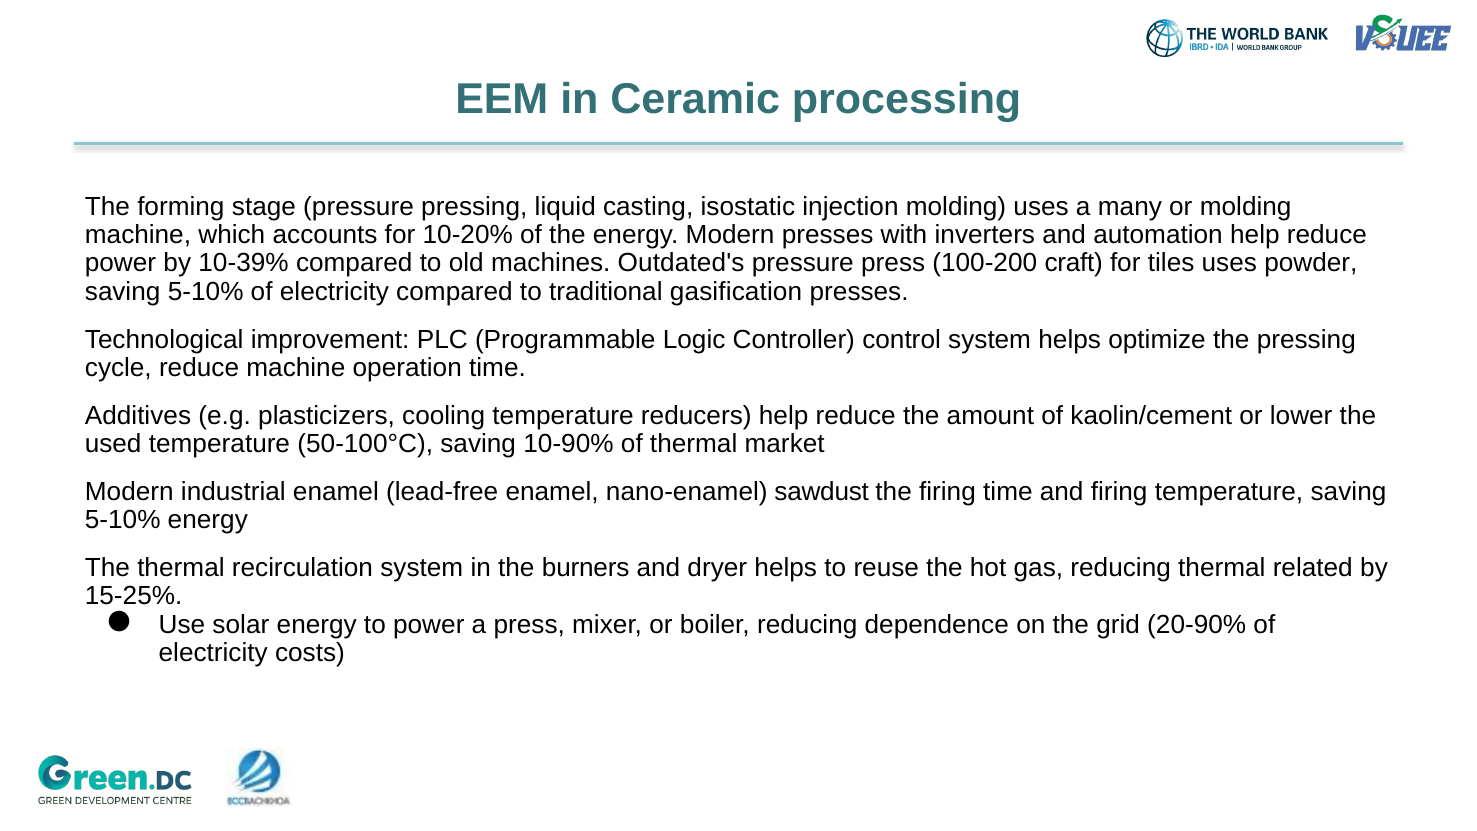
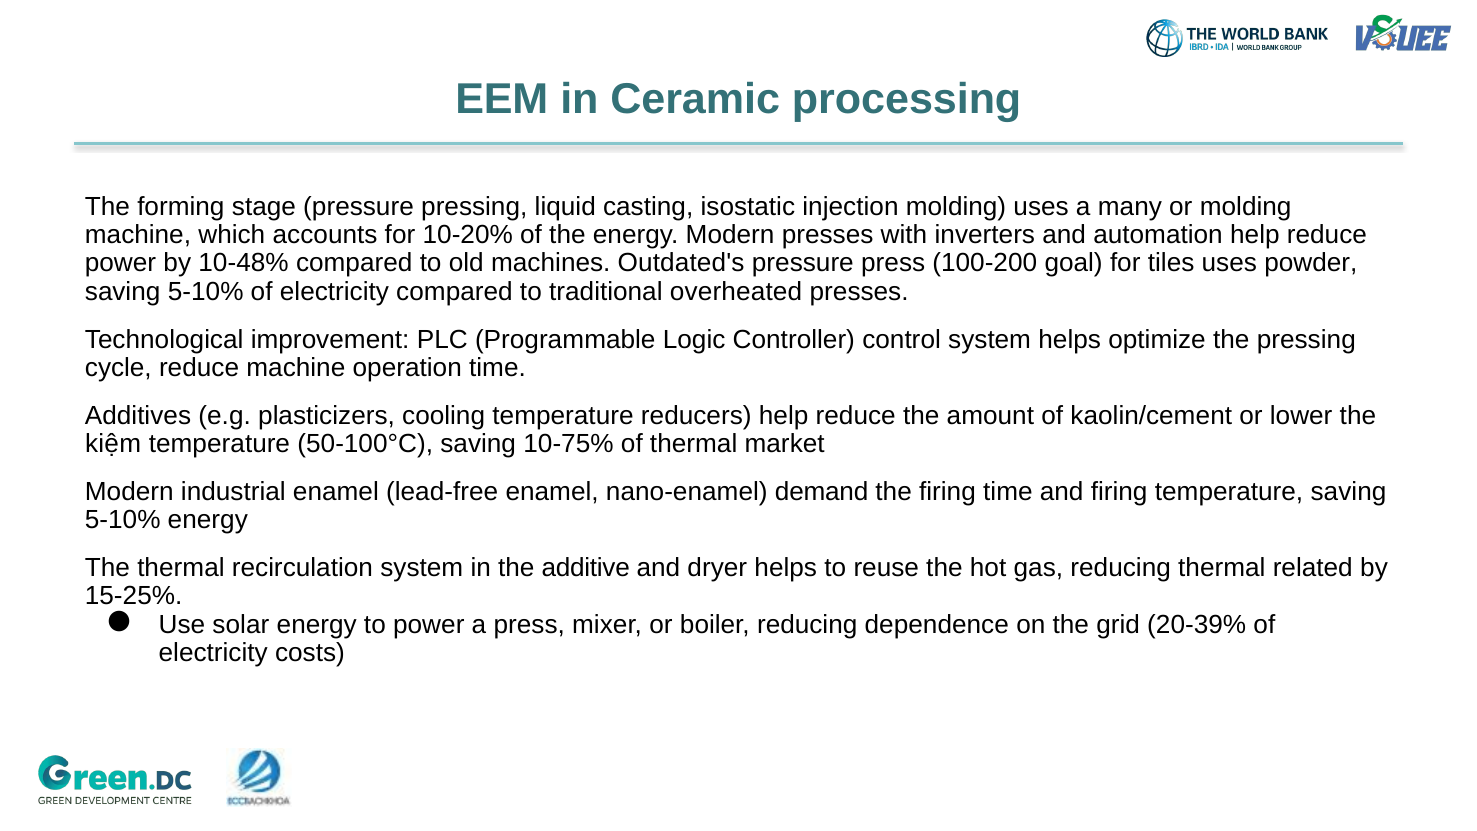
10-39%: 10-39% -> 10-48%
craft: craft -> goal
gasification: gasification -> overheated
used: used -> kiệm
10-90%: 10-90% -> 10-75%
sawdust: sawdust -> demand
burners: burners -> additive
20-90%: 20-90% -> 20-39%
